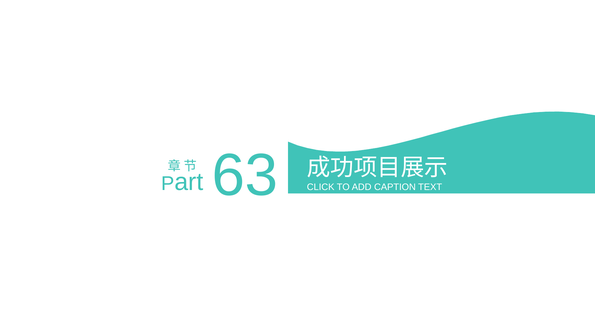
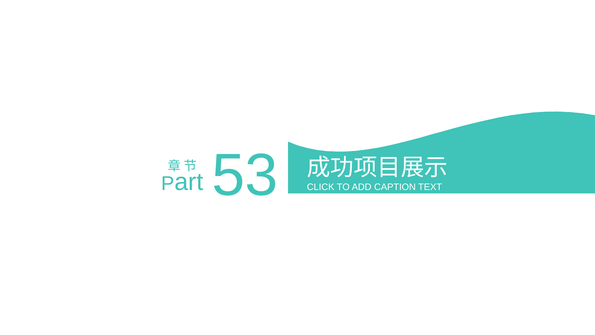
63: 63 -> 53
